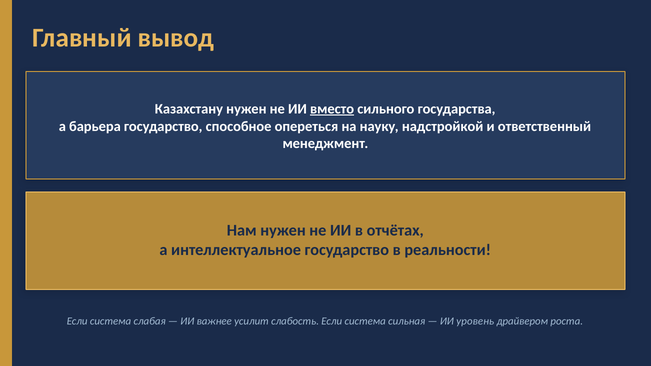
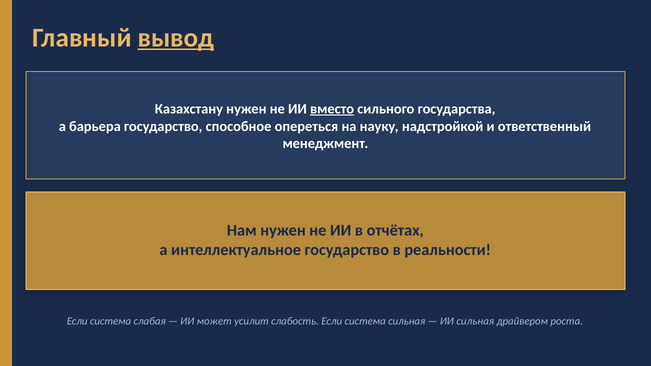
вывод underline: none -> present
важнее: важнее -> может
ИИ уровень: уровень -> сильная
